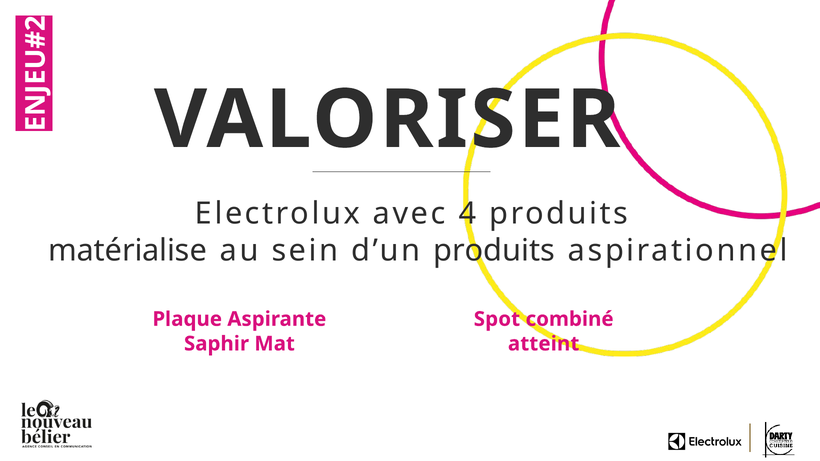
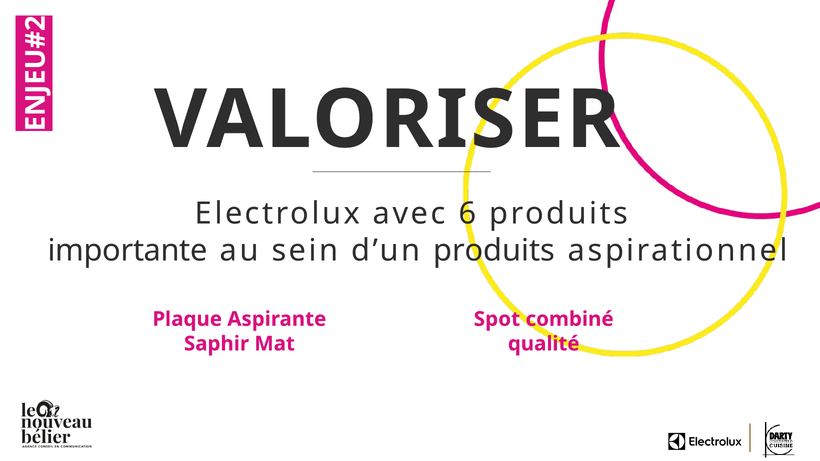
4: 4 -> 6
matérialise: matérialise -> importante
atteint: atteint -> qualité
